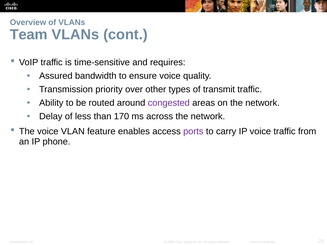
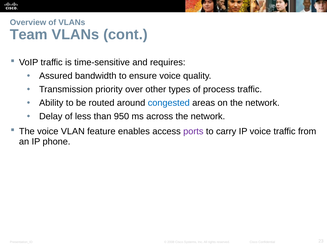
transmit: transmit -> process
congested colour: purple -> blue
170: 170 -> 950
